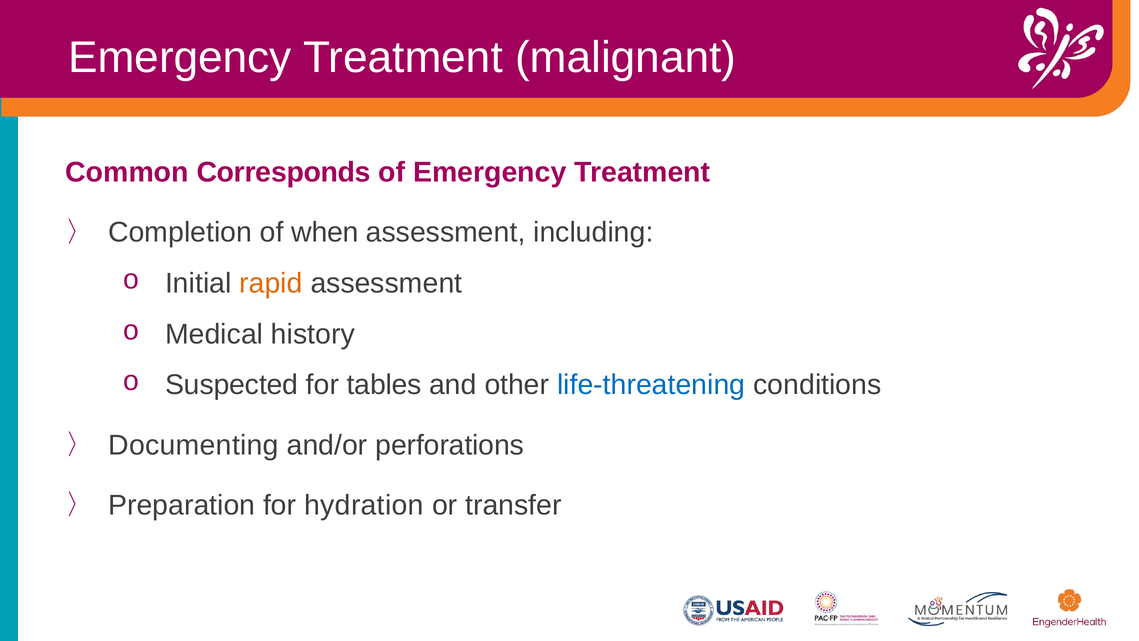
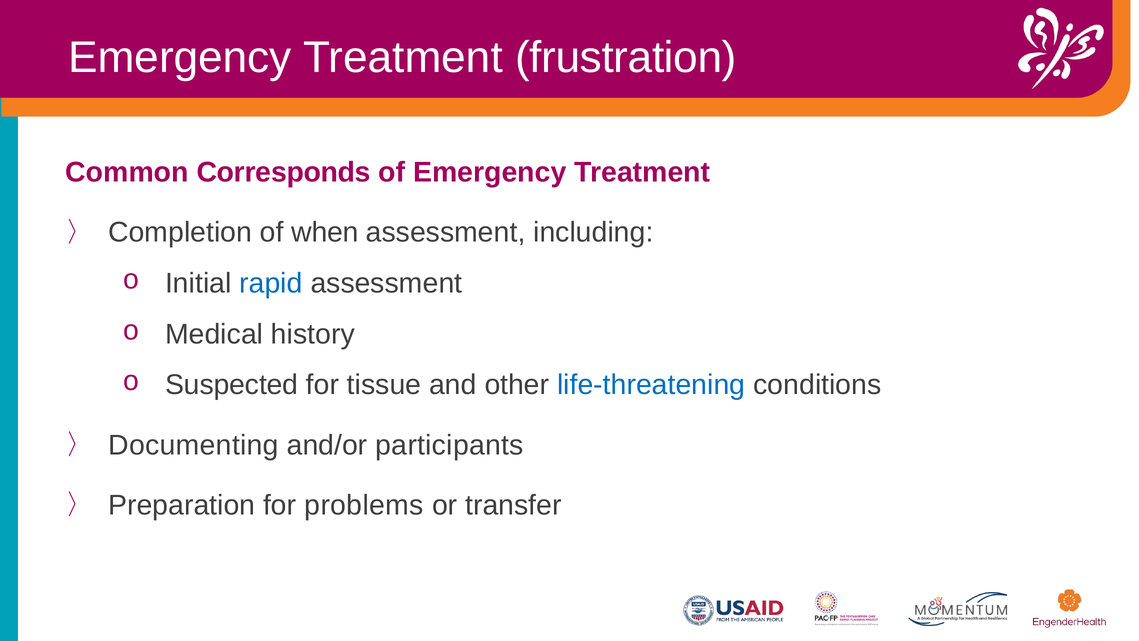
malignant: malignant -> frustration
rapid colour: orange -> blue
tables: tables -> tissue
perforations: perforations -> participants
hydration: hydration -> problems
